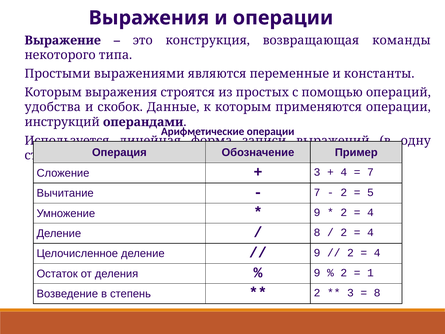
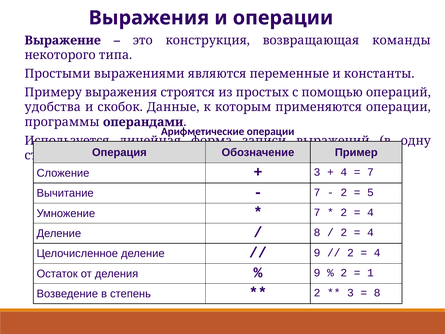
Которым at (53, 92): Которым -> Примеру
инструкций: инструкций -> программы
9 at (317, 212): 9 -> 7
